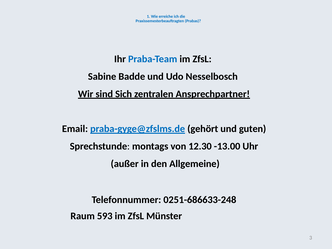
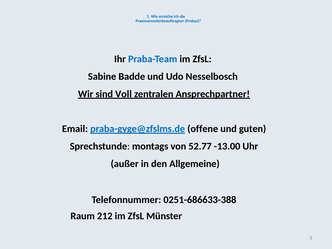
Sich: Sich -> Voll
gehört: gehört -> offene
12.30: 12.30 -> 52.77
0251-686633-248: 0251-686633-248 -> 0251-686633-388
593: 593 -> 212
